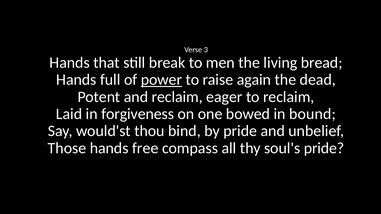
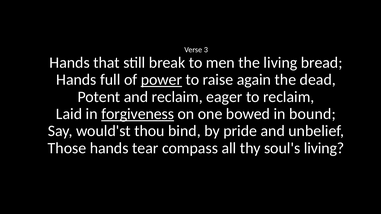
forgiveness underline: none -> present
free: free -> tear
soul's pride: pride -> living
